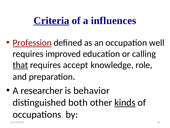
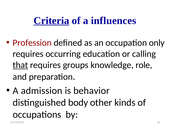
Profession underline: present -> none
well: well -> only
improved: improved -> occurring
accept: accept -> groups
researcher: researcher -> admission
both: both -> body
kinds underline: present -> none
